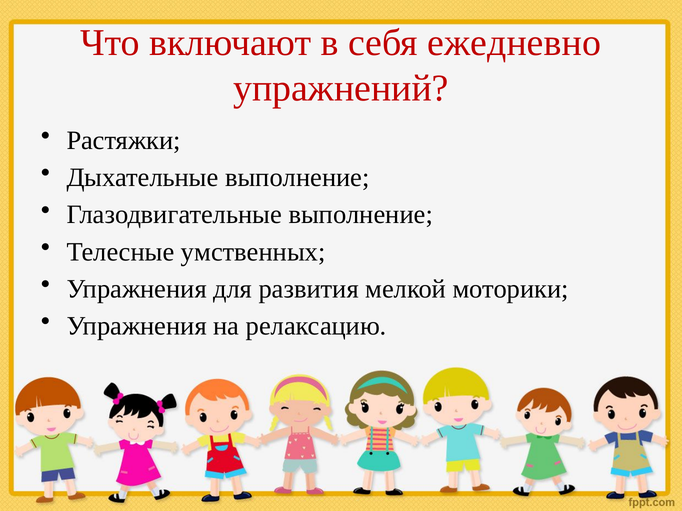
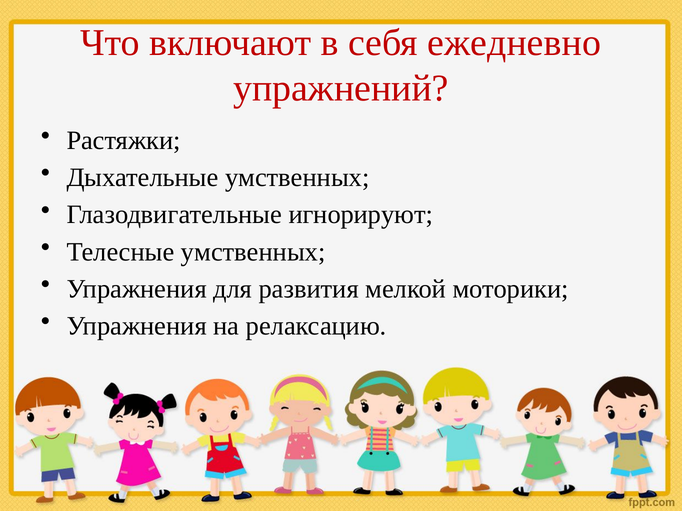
Дыхательные выполнение: выполнение -> умственных
Глазодвигательные выполнение: выполнение -> игнорируют
